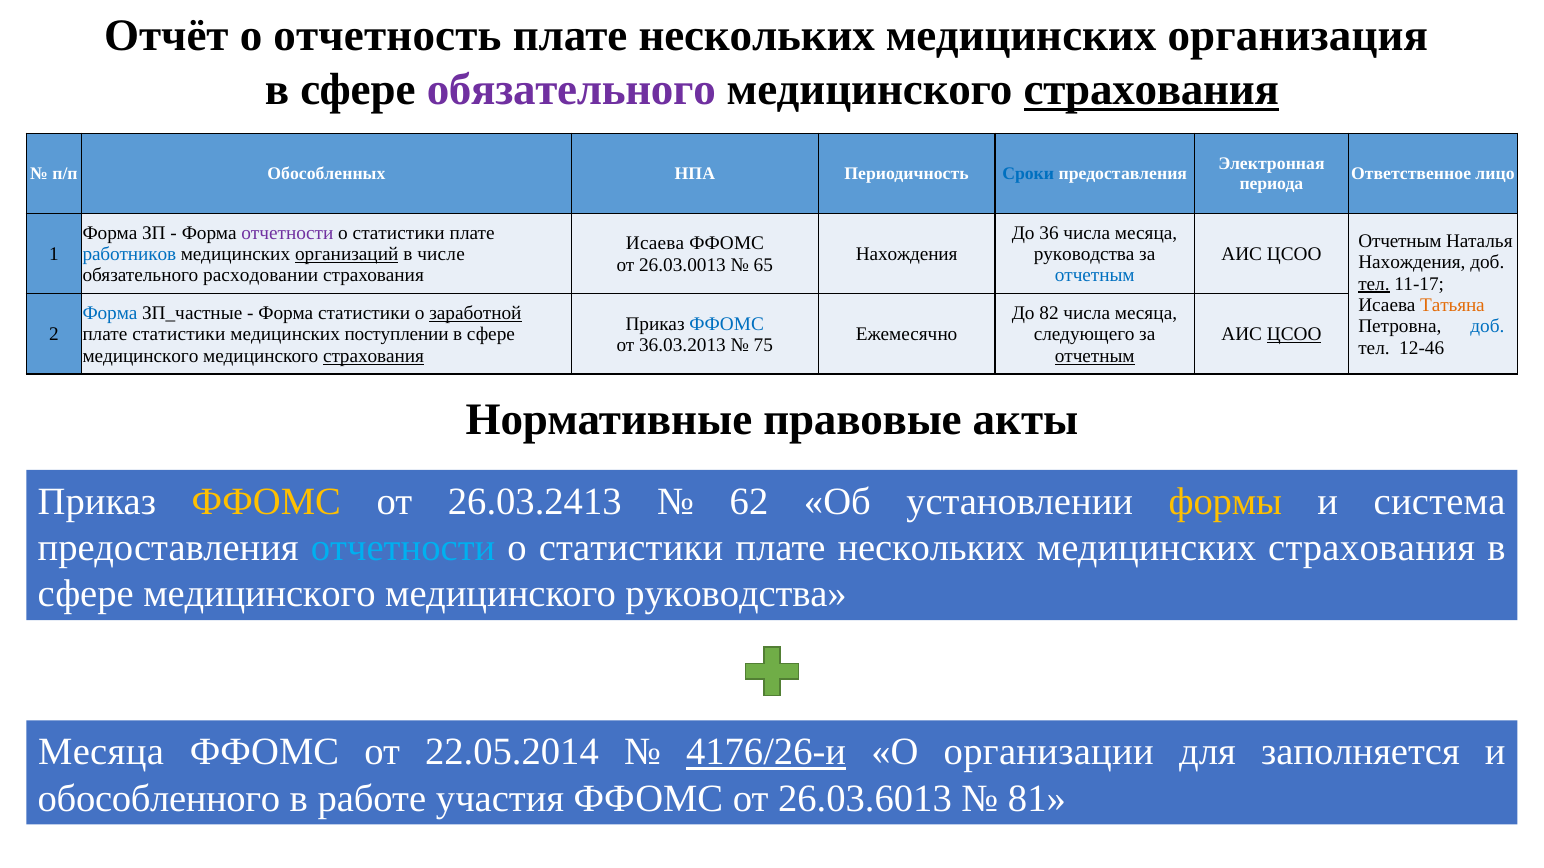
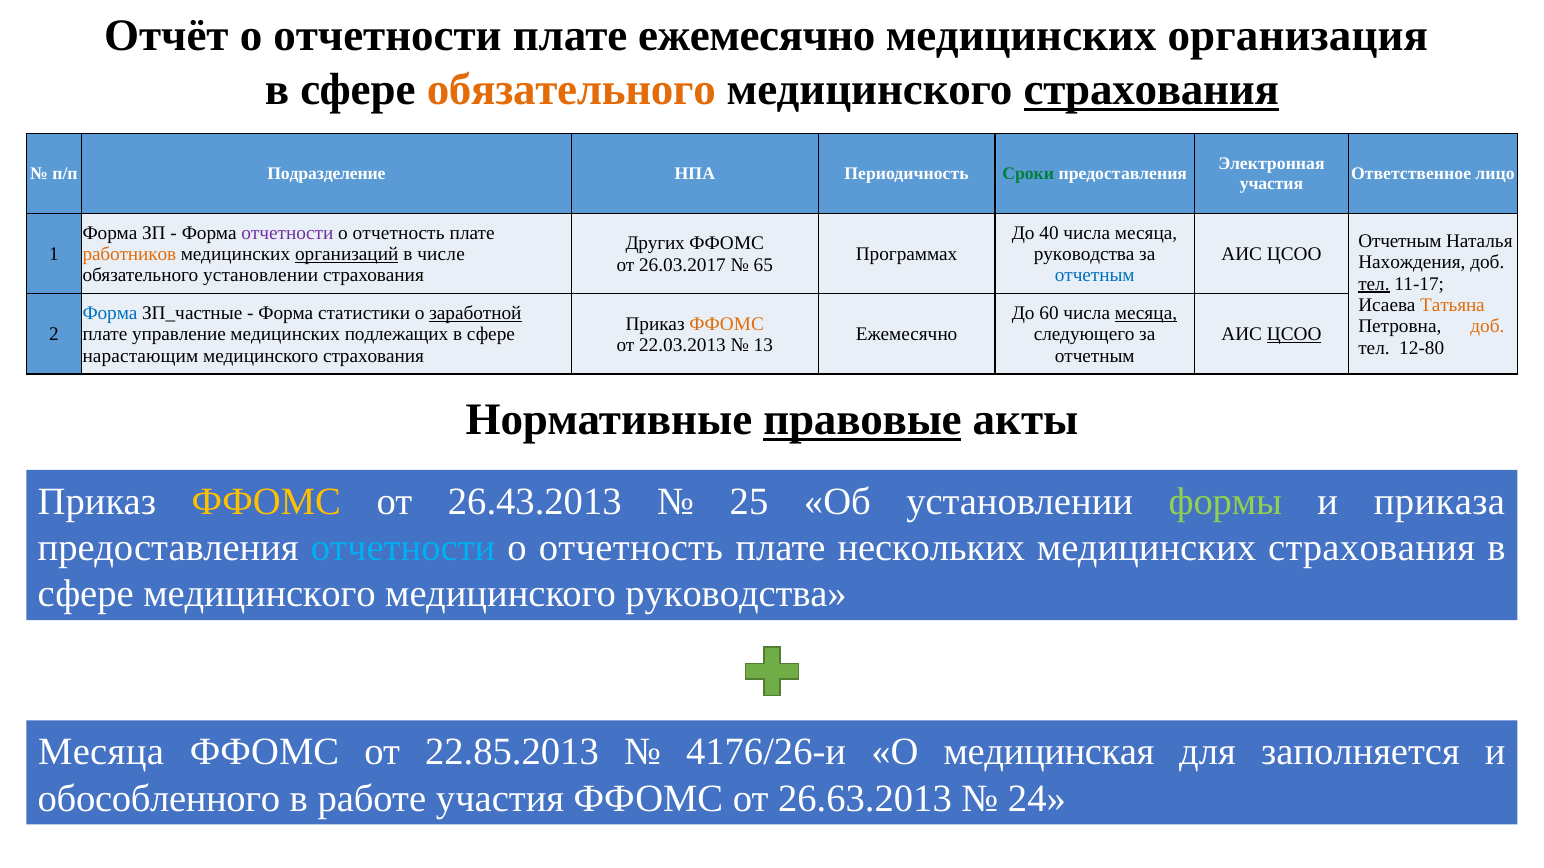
о отчетность: отчетность -> отчетности
нескольких at (757, 36): нескольких -> ежемесячно
обязательного at (571, 90) colour: purple -> orange
Обособленных: Обособленных -> Подразделение
Сроки colour: blue -> green
периода at (1272, 184): периода -> участия
статистики at (399, 233): статистики -> отчетность
36: 36 -> 40
Исаева at (655, 244): Исаева -> Других
работников colour: blue -> orange
Нахождения at (907, 254): Нахождения -> Программах
26.03.0013: 26.03.0013 -> 26.03.2017
обязательного расходовании: расходовании -> установлении
82: 82 -> 60
месяца at (1146, 313) underline: none -> present
ФФОМС at (727, 324) colour: blue -> orange
доб at (1487, 327) colour: blue -> orange
плате статистики: статистики -> управление
поступлении: поступлении -> подлежащих
36.03.2013: 36.03.2013 -> 22.03.2013
75: 75 -> 13
12-46: 12-46 -> 12-80
медицинского at (140, 356): медицинского -> нарастающим
страхования at (374, 356) underline: present -> none
отчетным at (1095, 356) underline: present -> none
правовые underline: none -> present
26.03.2413: 26.03.2413 -> 26.43.2013
62: 62 -> 25
формы colour: yellow -> light green
система: система -> приказа
статистики at (631, 548): статистики -> отчетность
22.05.2014: 22.05.2014 -> 22.85.2013
4176/26-и underline: present -> none
организации: организации -> медицинская
26.03.6013: 26.03.6013 -> 26.63.2013
81: 81 -> 24
